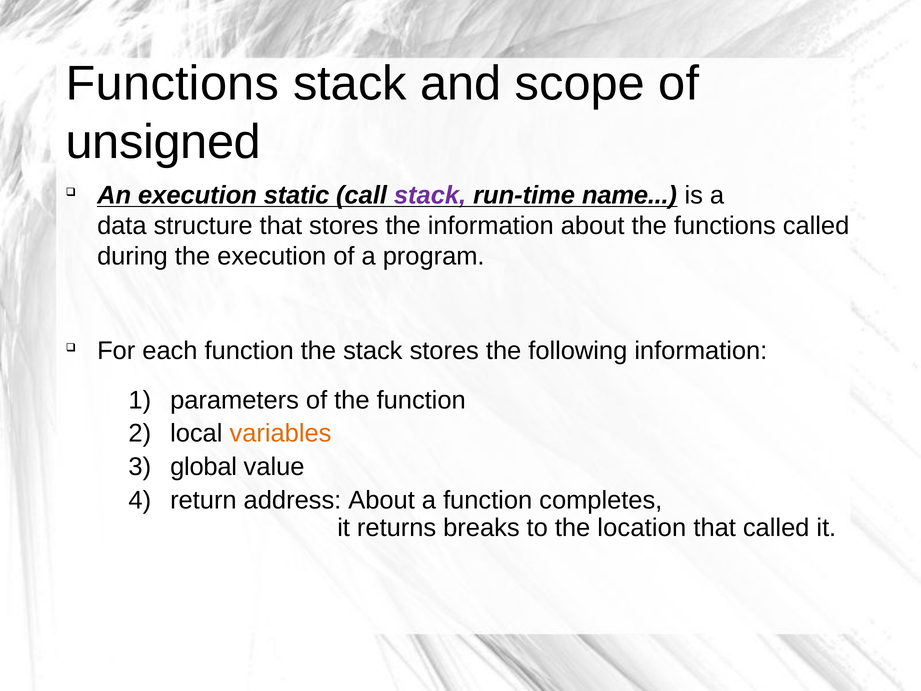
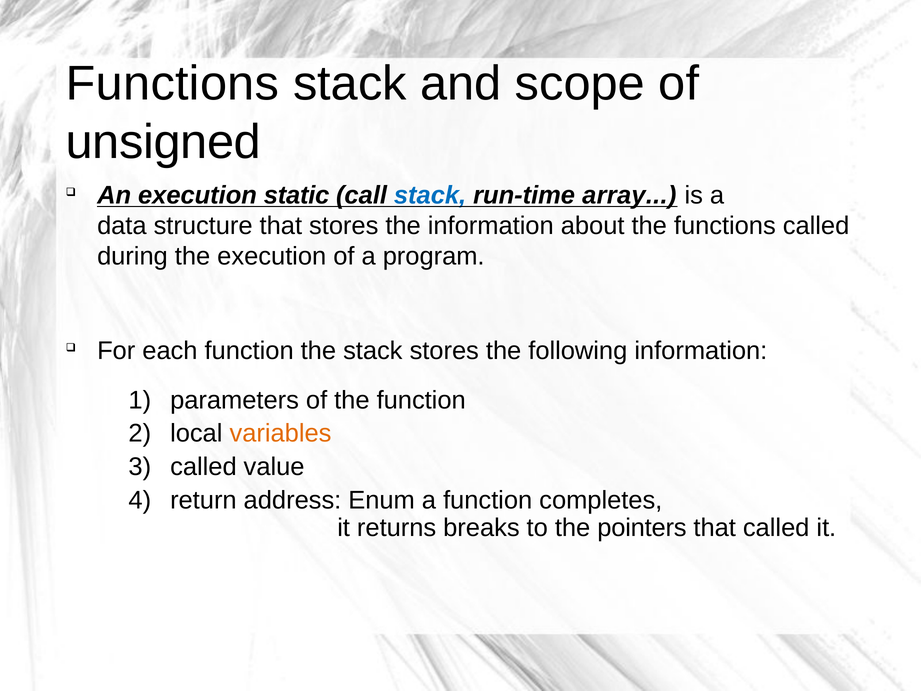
stack at (430, 195) colour: purple -> blue
name: name -> array
global at (204, 467): global -> called
address About: About -> Enum
location: location -> pointers
